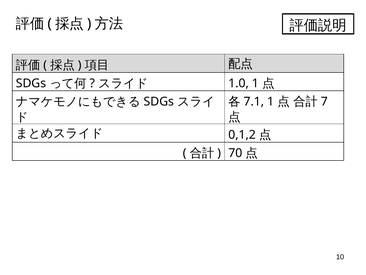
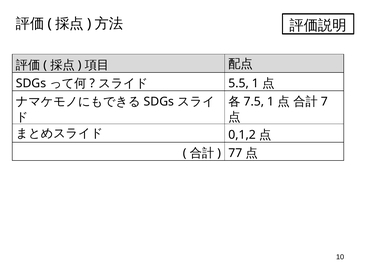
1.0: 1.0 -> 5.5
7.1: 7.1 -> 7.5
70: 70 -> 77
